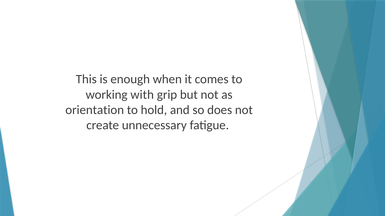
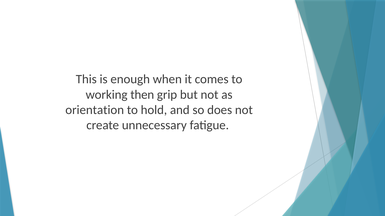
with: with -> then
